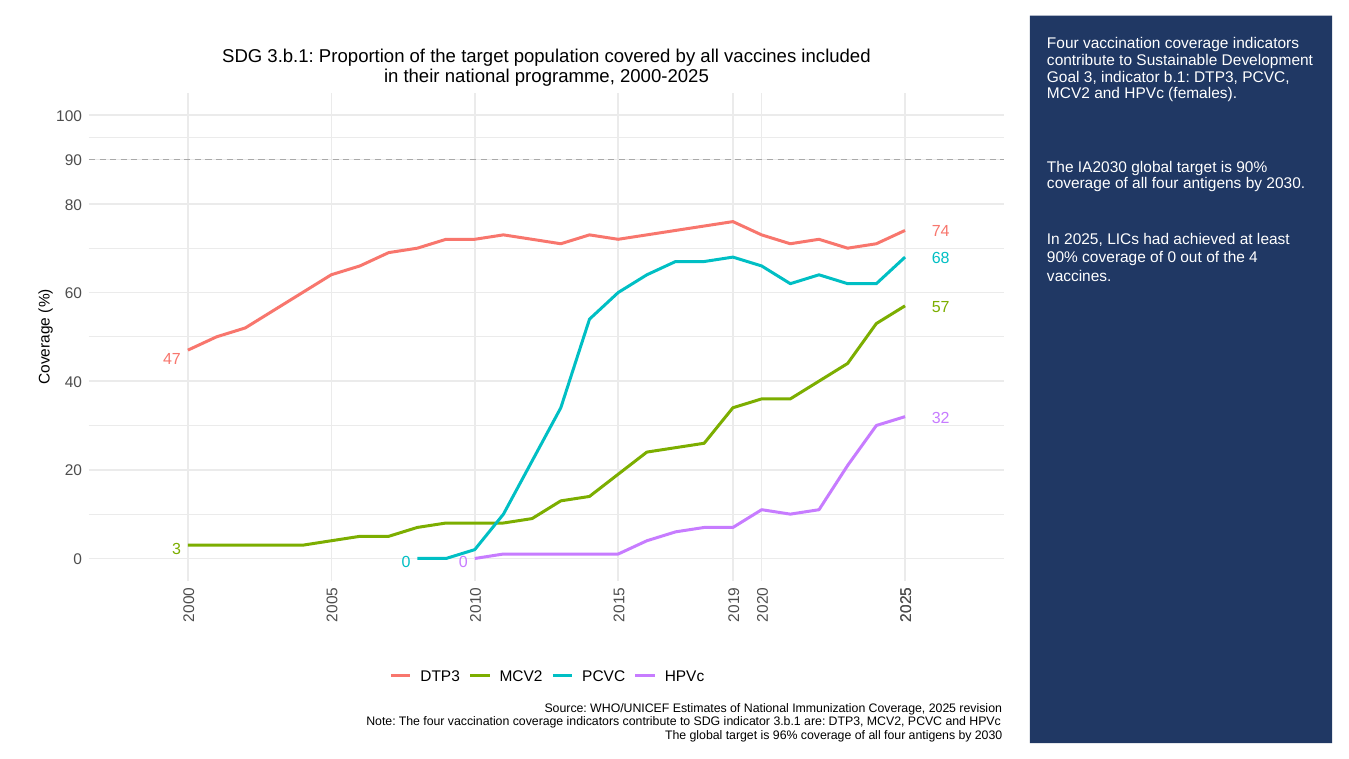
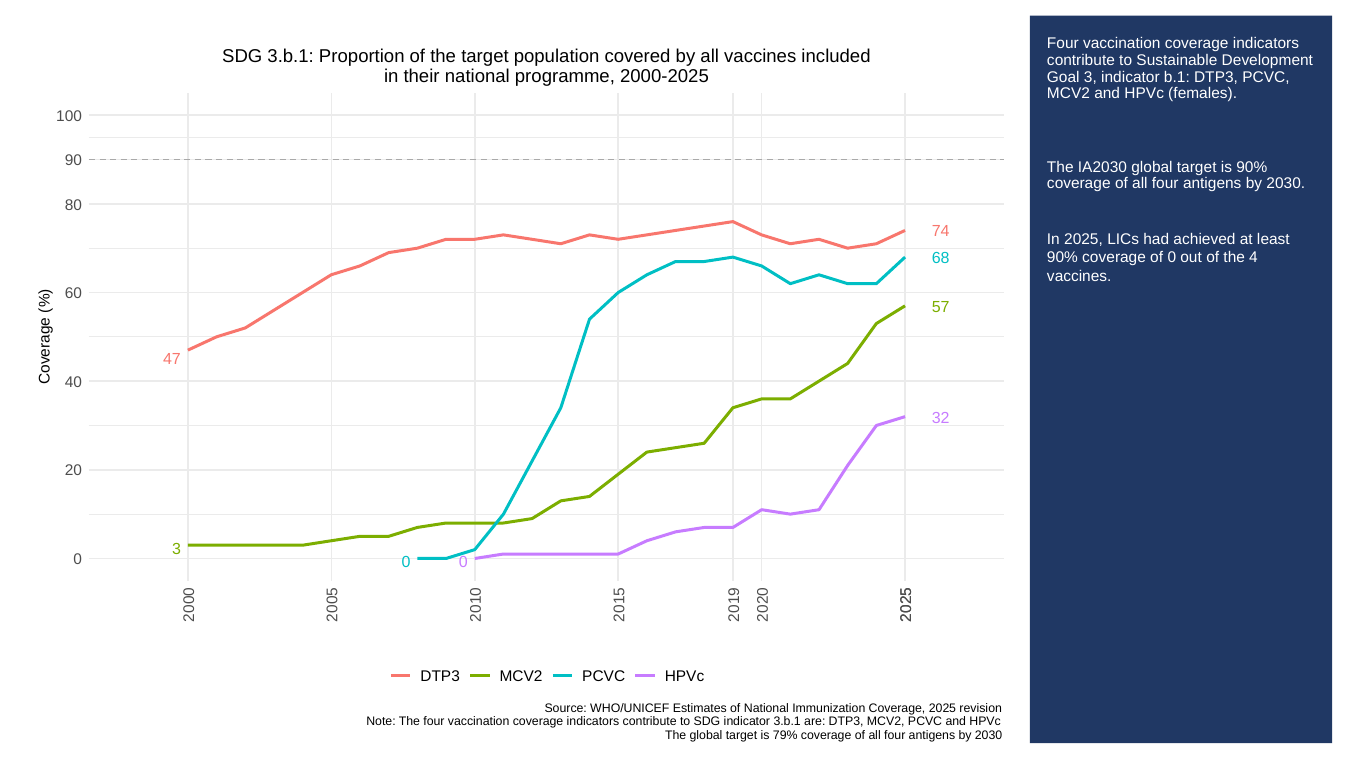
96%: 96% -> 79%
